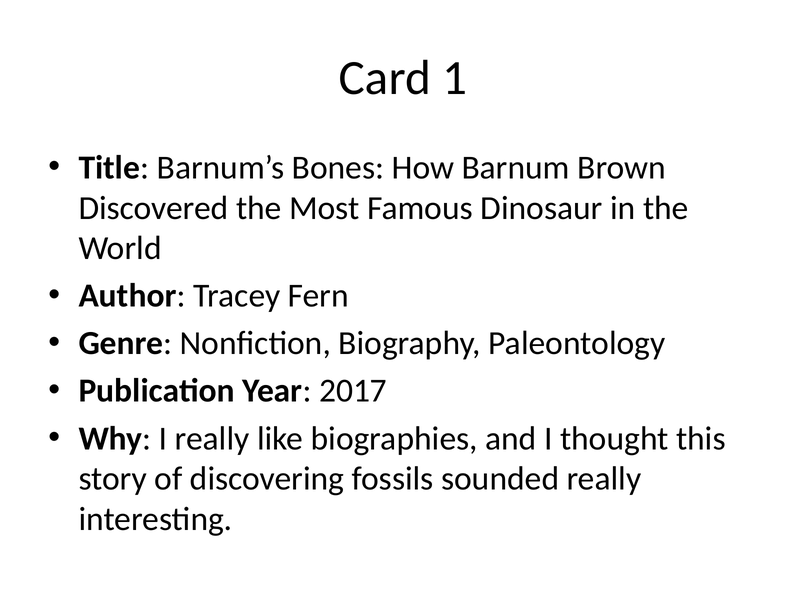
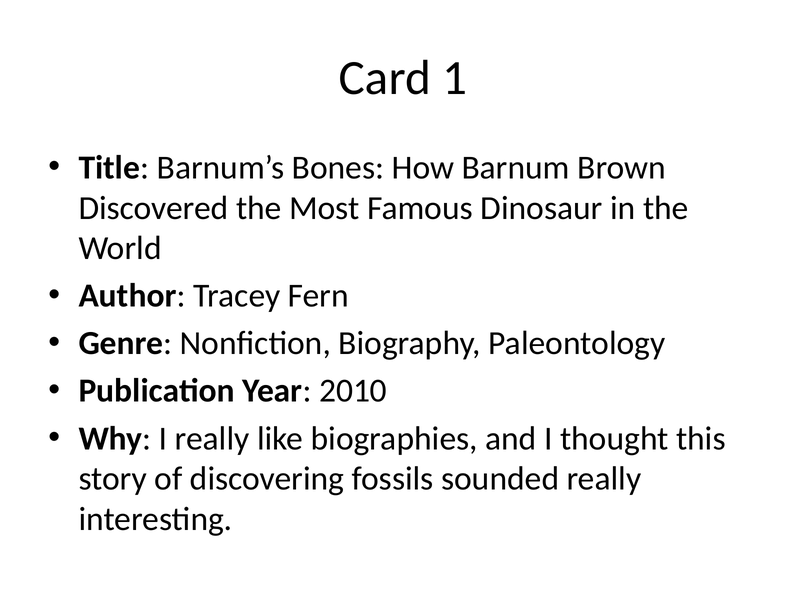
2017: 2017 -> 2010
